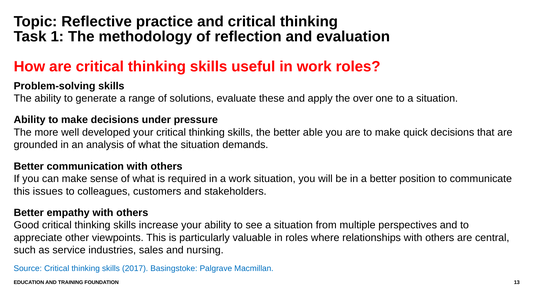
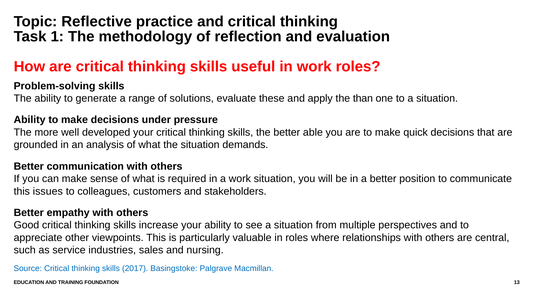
over: over -> than
